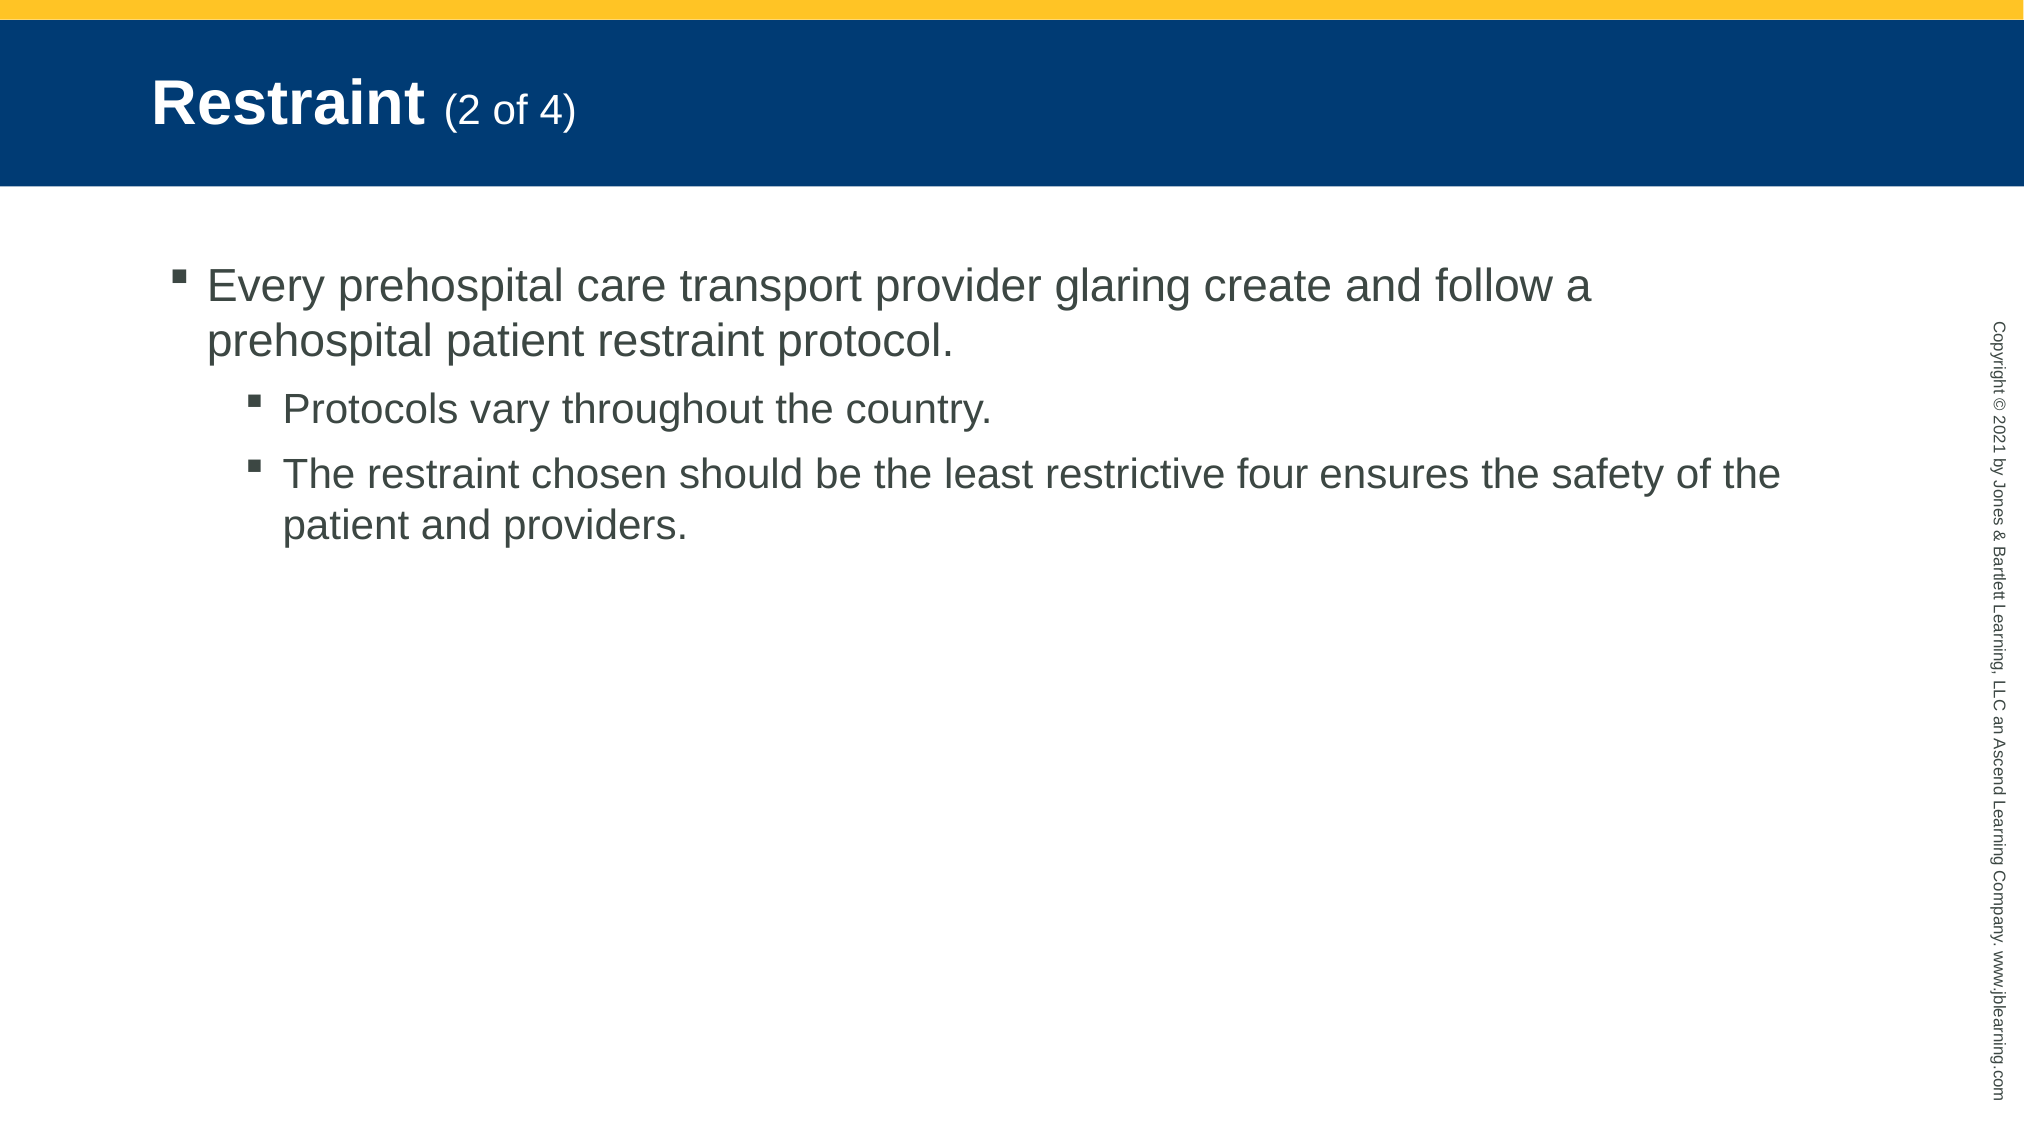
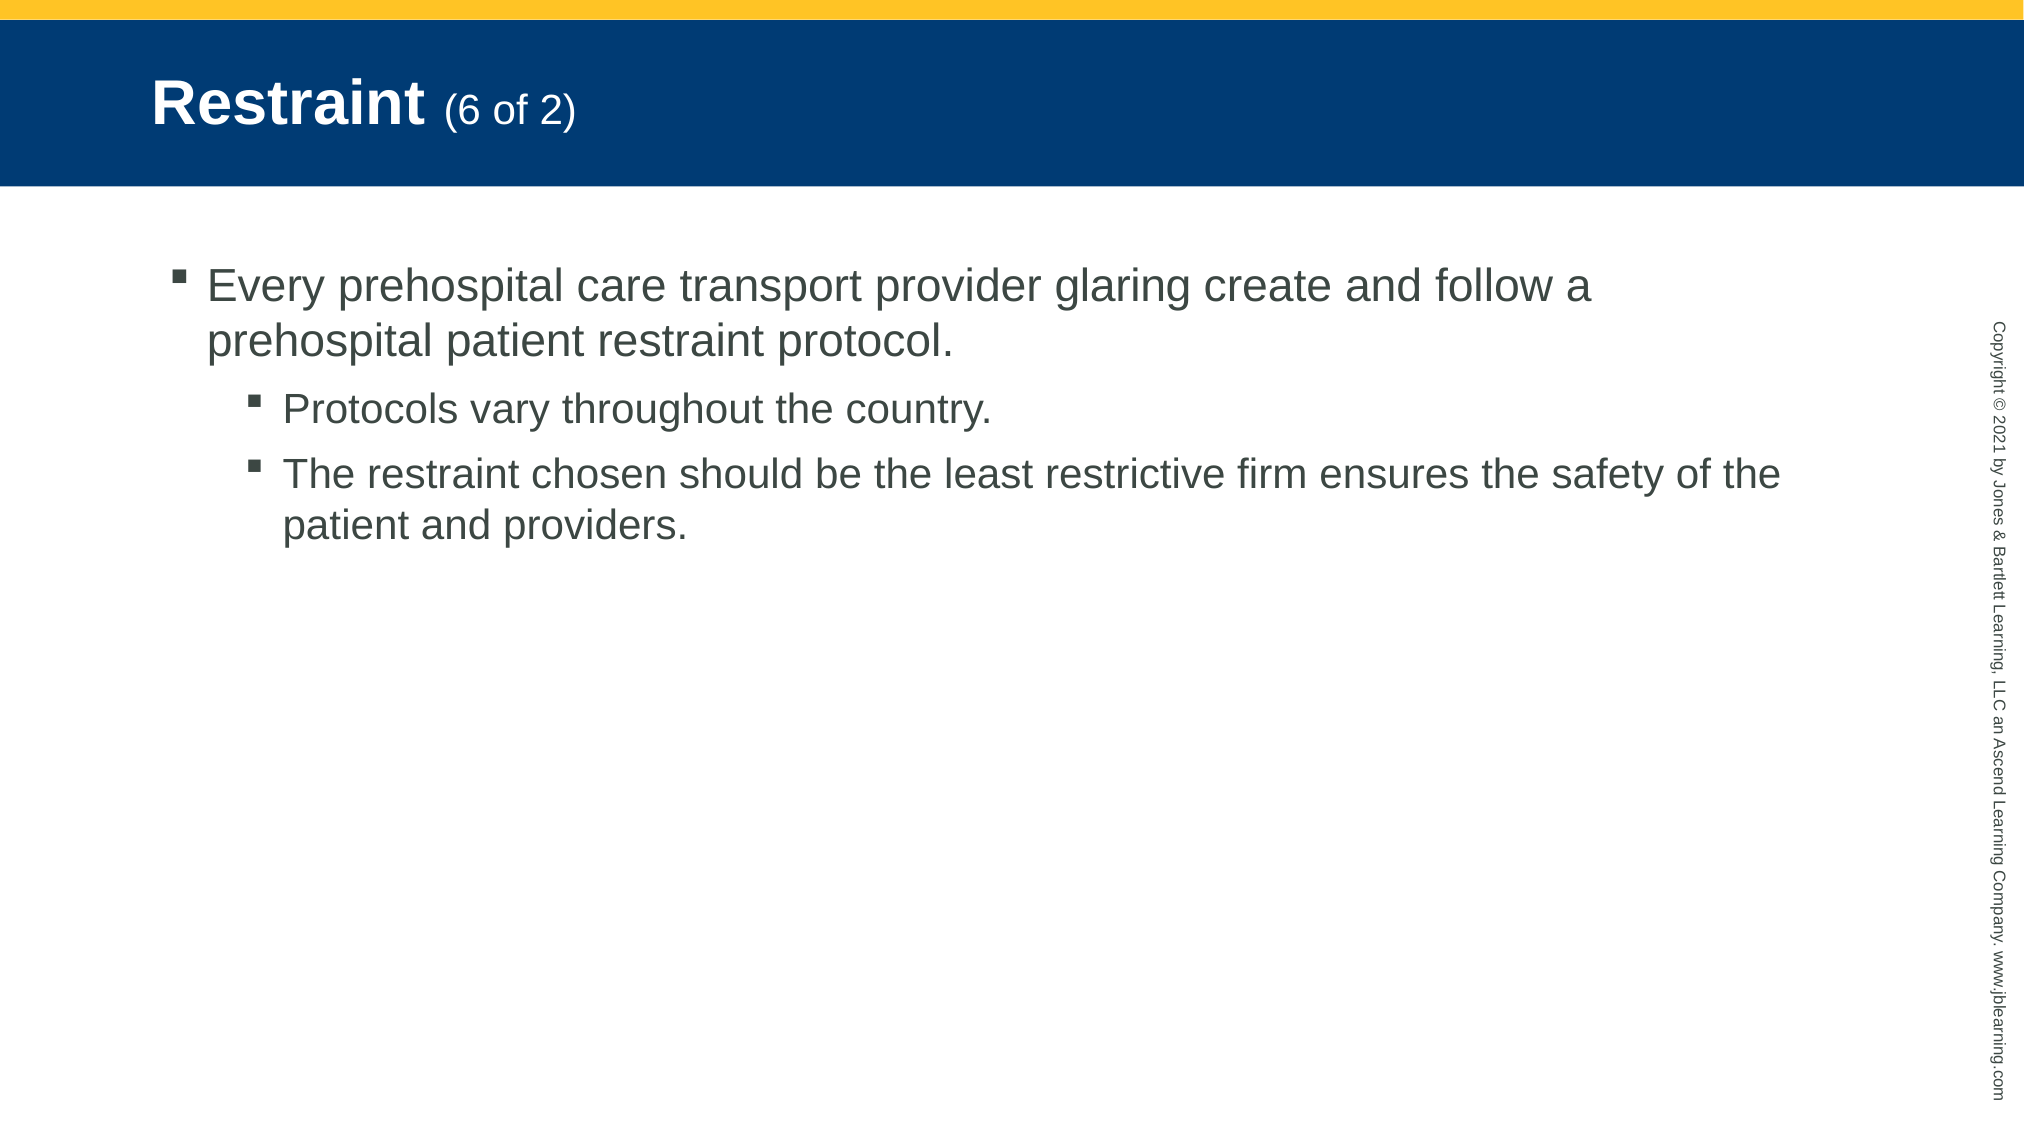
Restraint 2: 2 -> 6
of 4: 4 -> 2
four: four -> firm
